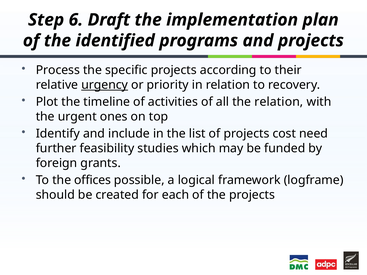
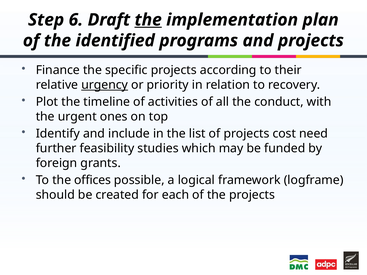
the at (148, 20) underline: none -> present
Process: Process -> Finance
the relation: relation -> conduct
